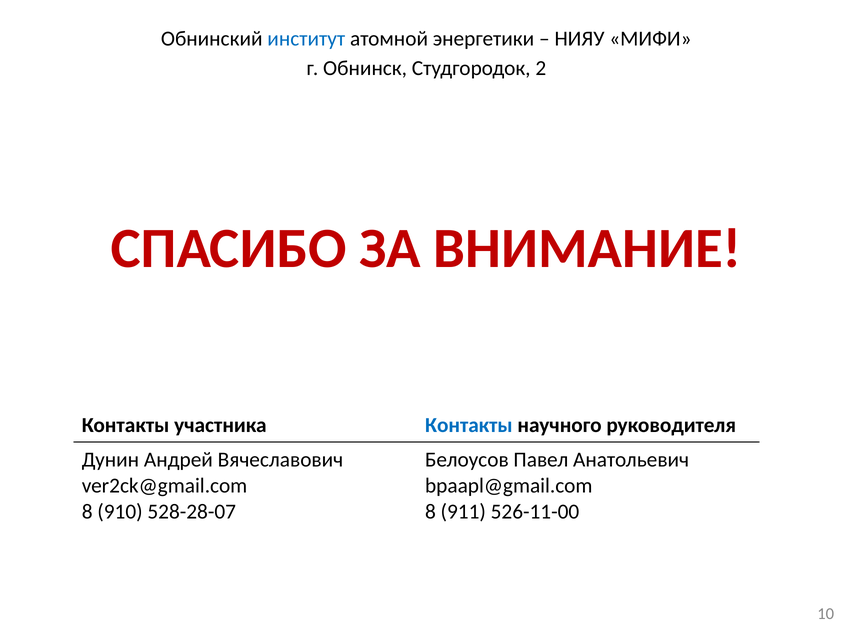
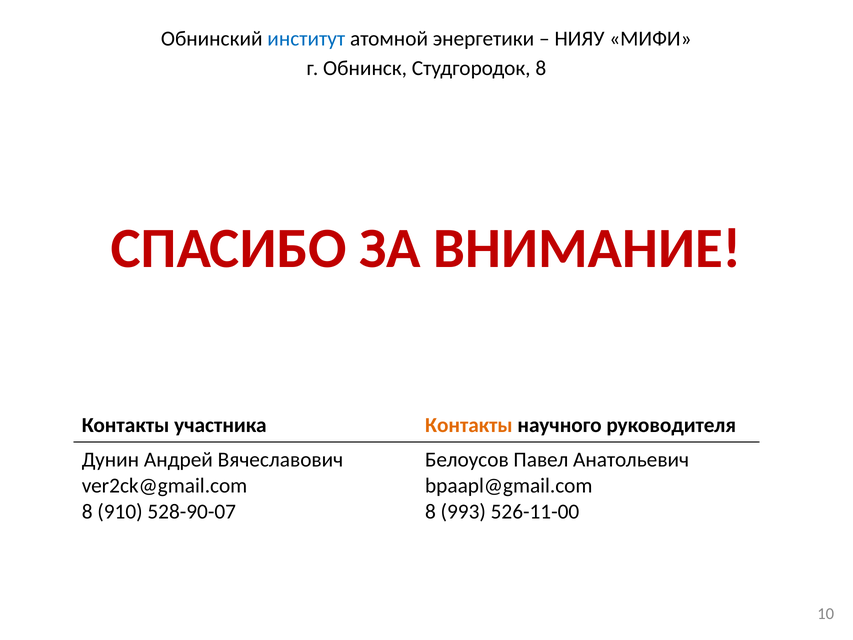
Студгородок 2: 2 -> 8
Контакты at (469, 425) colour: blue -> orange
528-28-07: 528-28-07 -> 528-90-07
911: 911 -> 993
